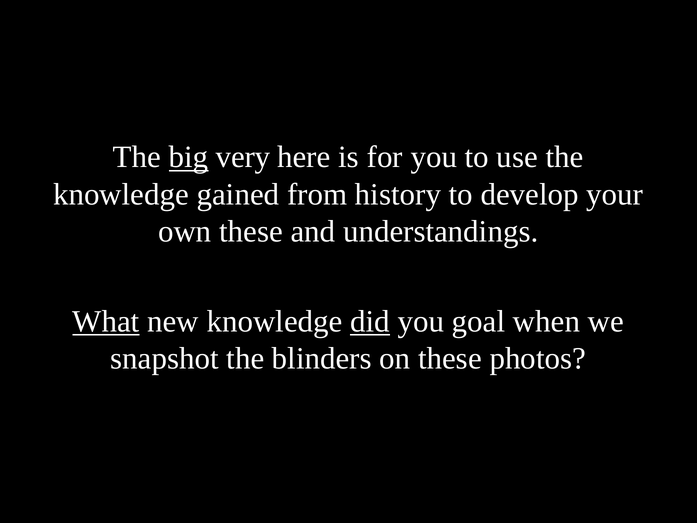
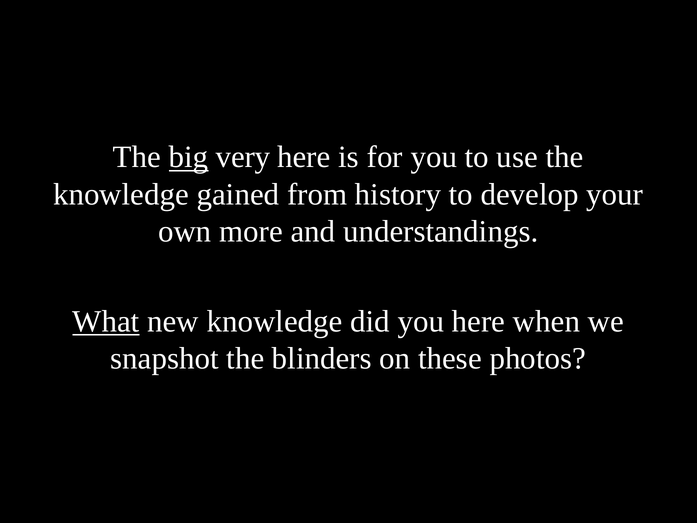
own these: these -> more
did underline: present -> none
you goal: goal -> here
